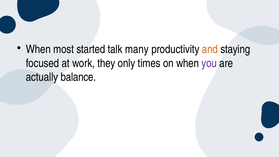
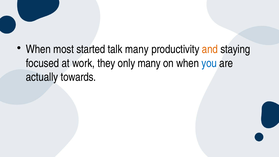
only times: times -> many
you colour: purple -> blue
balance: balance -> towards
